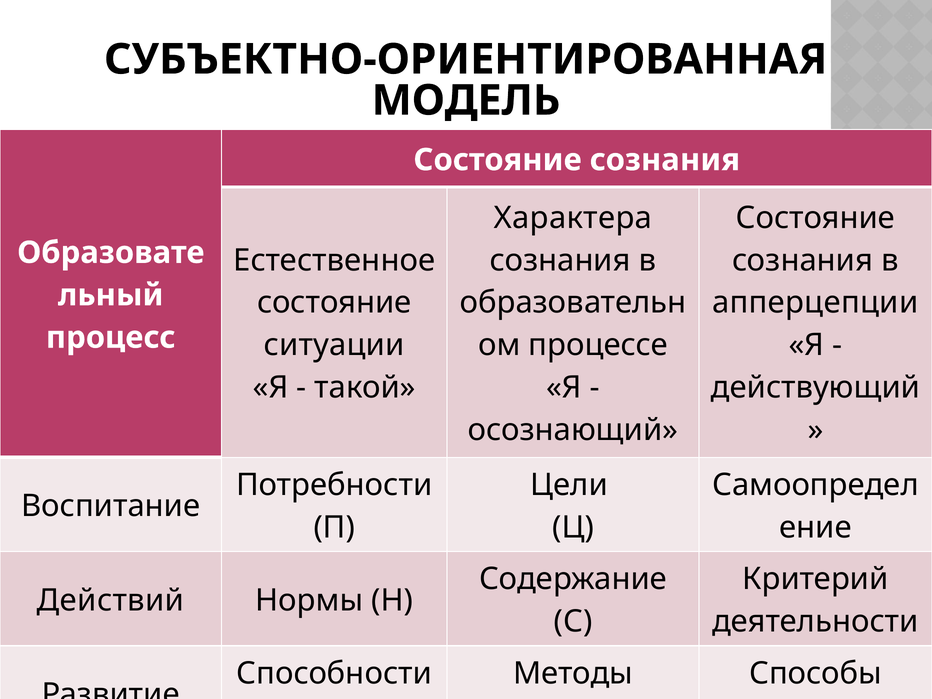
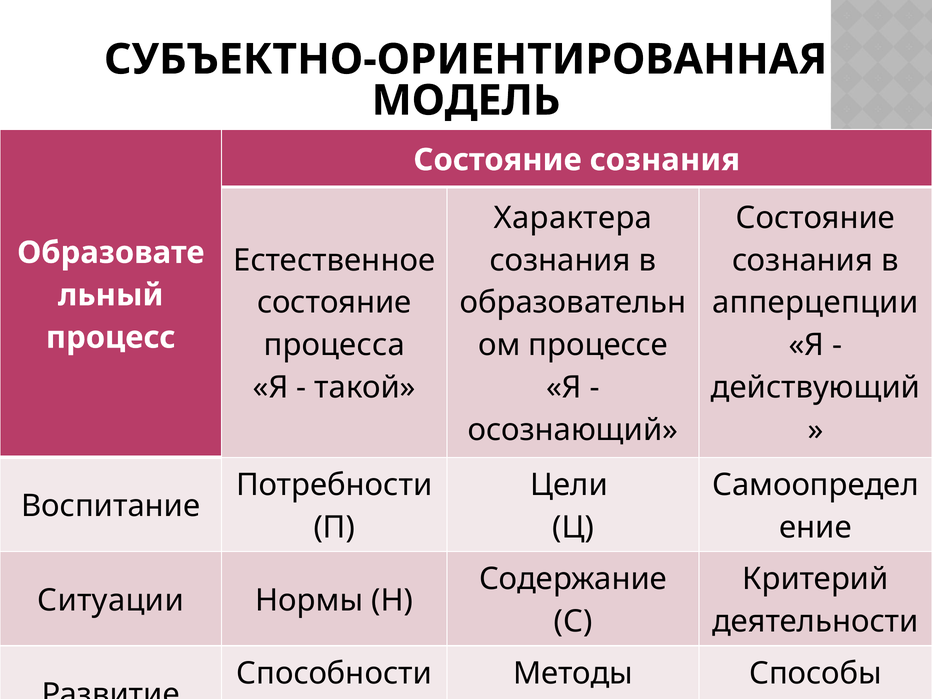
ситуации: ситуации -> процесса
Действий: Действий -> Ситуации
